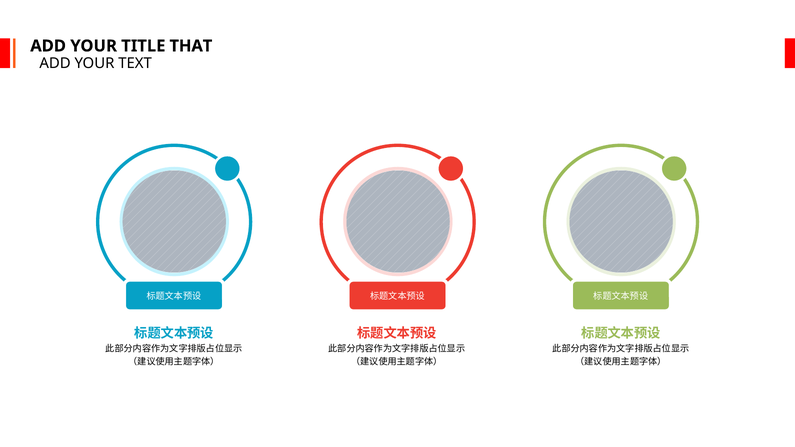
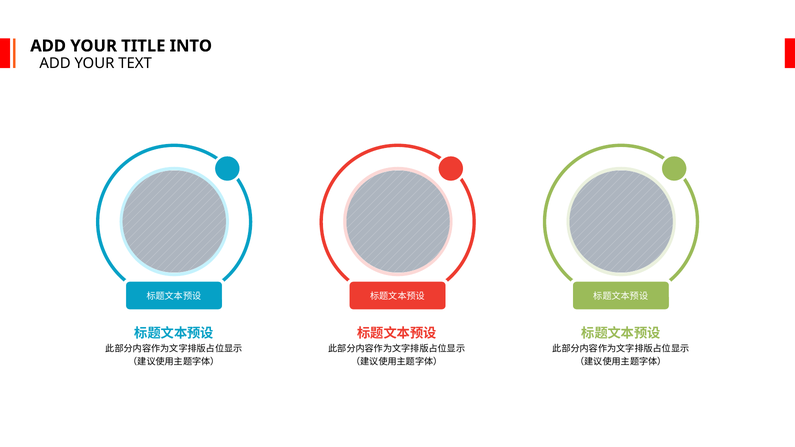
THAT: THAT -> INTO
